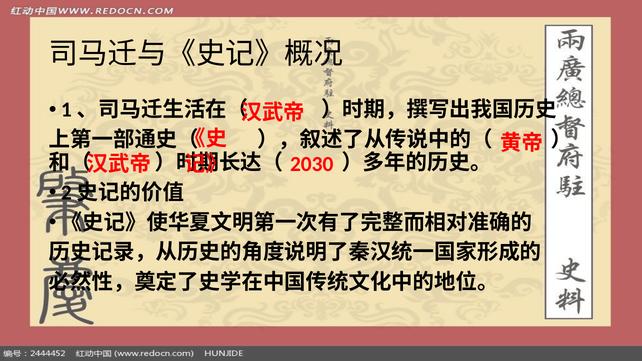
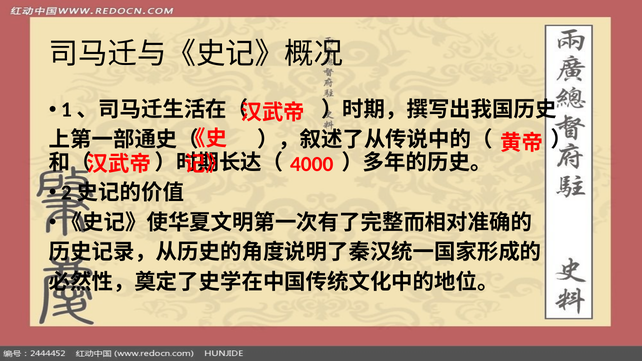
2030: 2030 -> 4000
